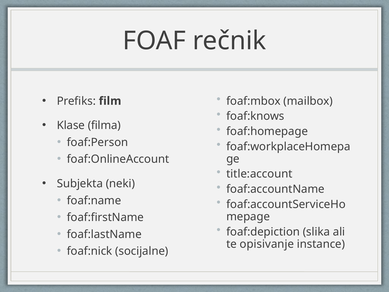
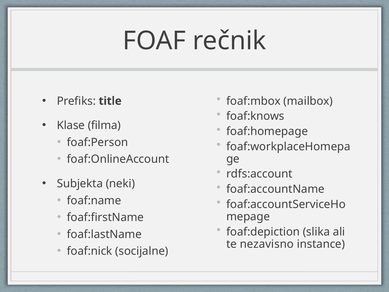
film: film -> title
title:account: title:account -> rdfs:account
opisivanje: opisivanje -> nezavisno
